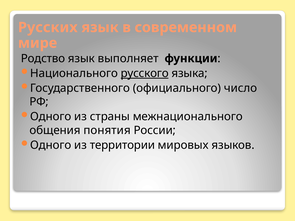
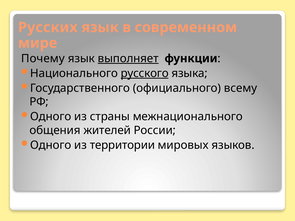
Родство: Родство -> Почему
выполняет underline: none -> present
число: число -> всему
понятия: понятия -> жителей
